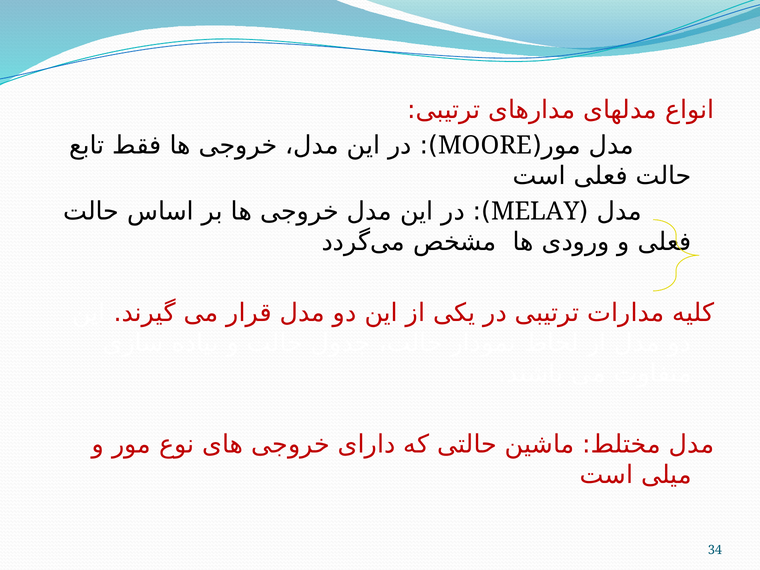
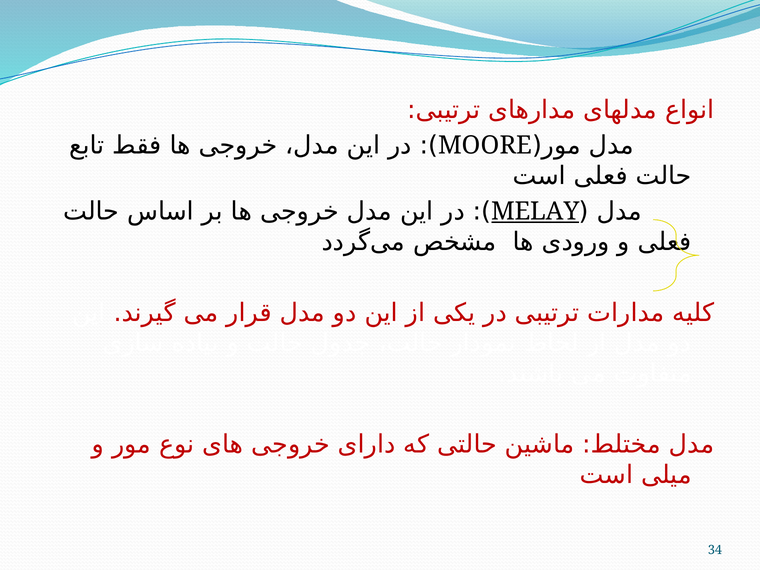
MELAY underline: none -> present
